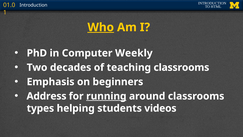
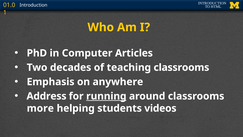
Who underline: present -> none
Weekly: Weekly -> Articles
beginners: beginners -> anywhere
types: types -> more
